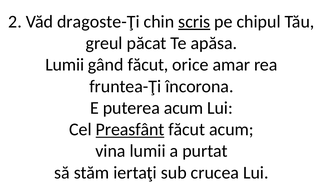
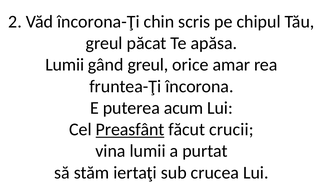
dragoste-Ţi: dragoste-Ţi -> încorona-Ţi
scris underline: present -> none
gând făcut: făcut -> greul
făcut acum: acum -> crucii
